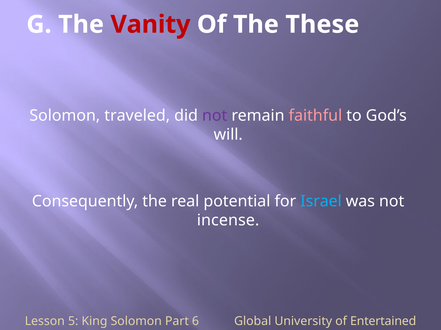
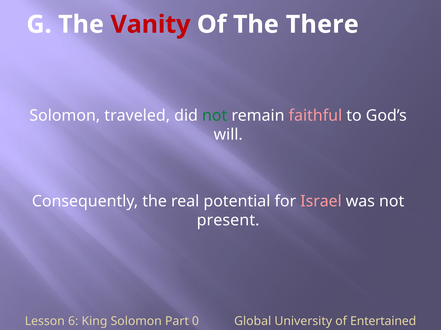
These: These -> There
not at (215, 116) colour: purple -> green
Israel colour: light blue -> pink
incense: incense -> present
5: 5 -> 6
6: 6 -> 0
